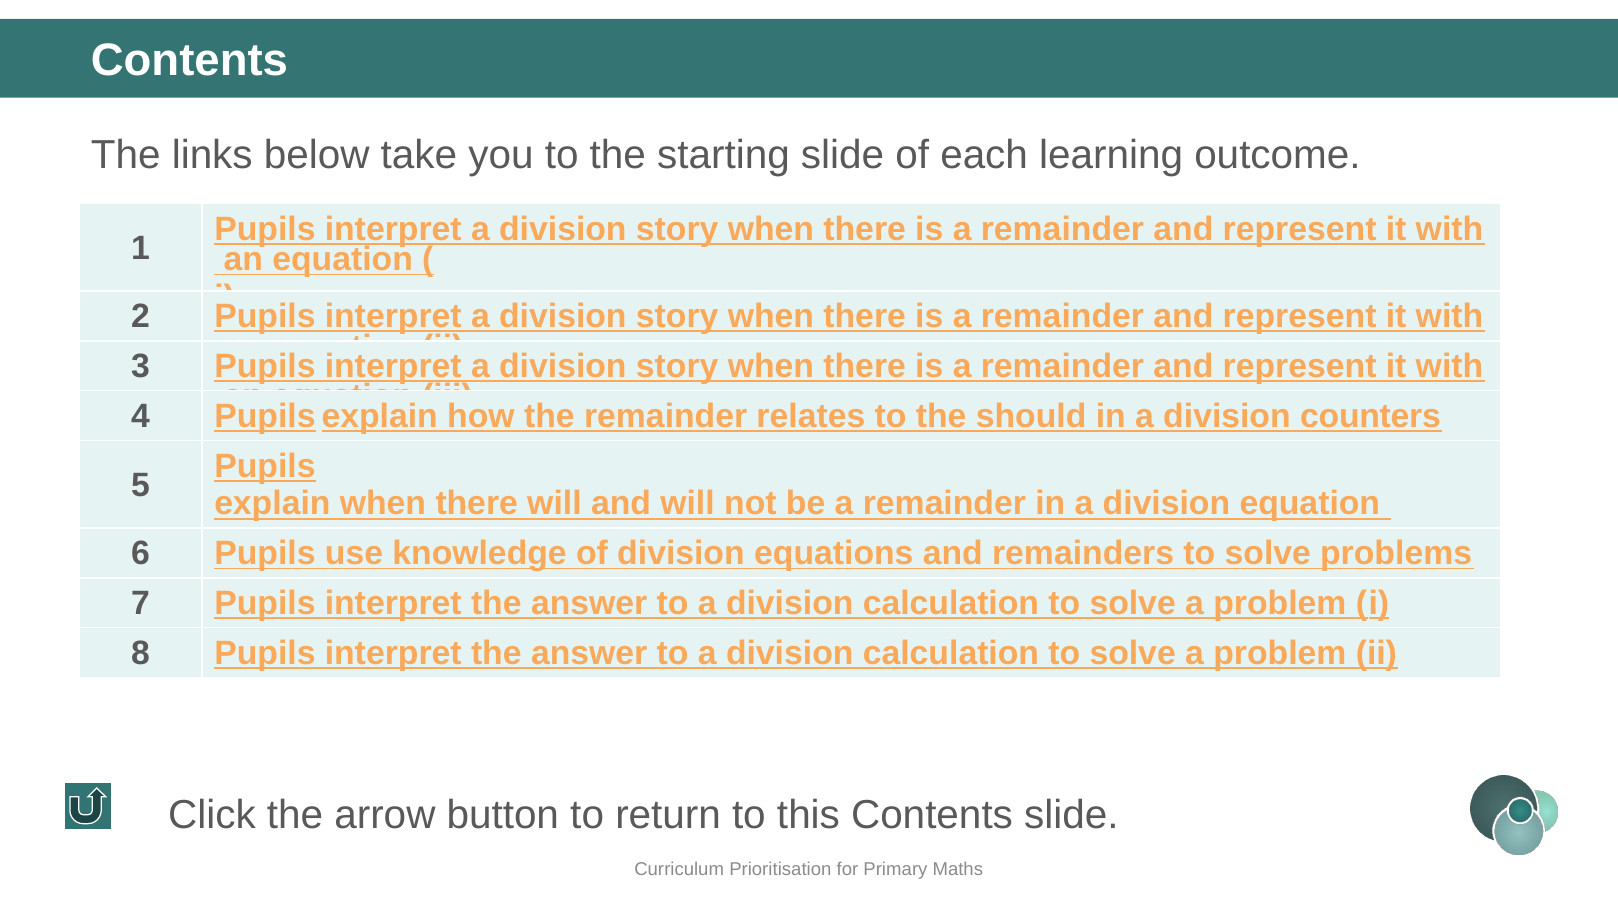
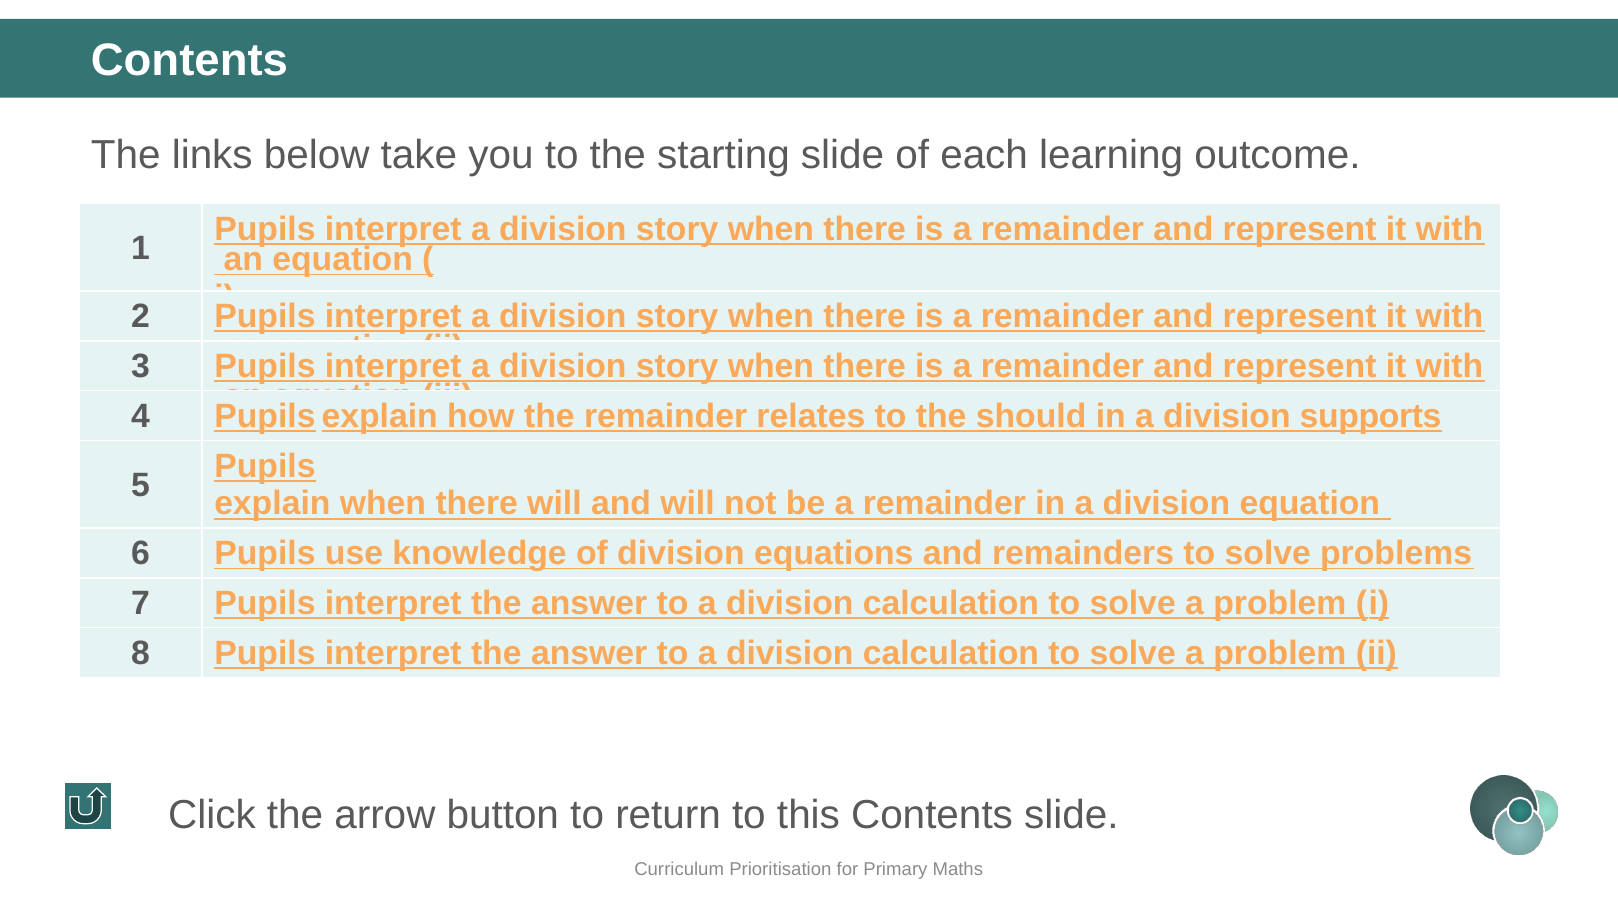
counters: counters -> supports
